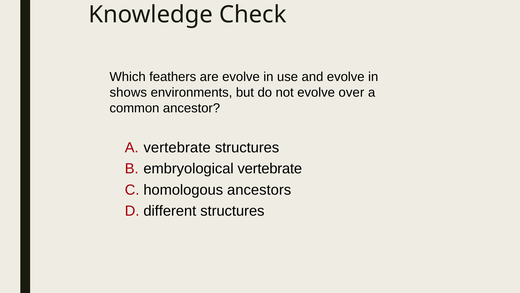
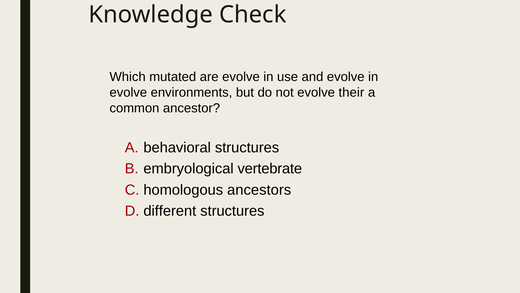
feathers: feathers -> mutated
shows at (128, 92): shows -> evolve
over: over -> their
A vertebrate: vertebrate -> behavioral
